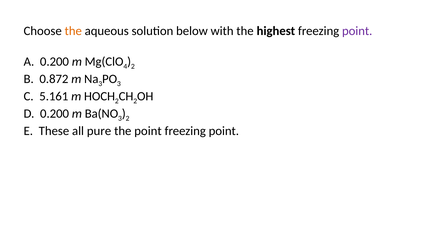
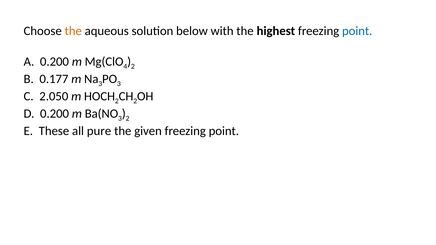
point at (357, 31) colour: purple -> blue
0.872: 0.872 -> 0.177
5.161: 5.161 -> 2.050
the point: point -> given
